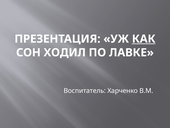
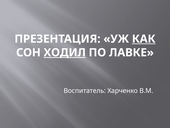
ХОДИЛ underline: none -> present
